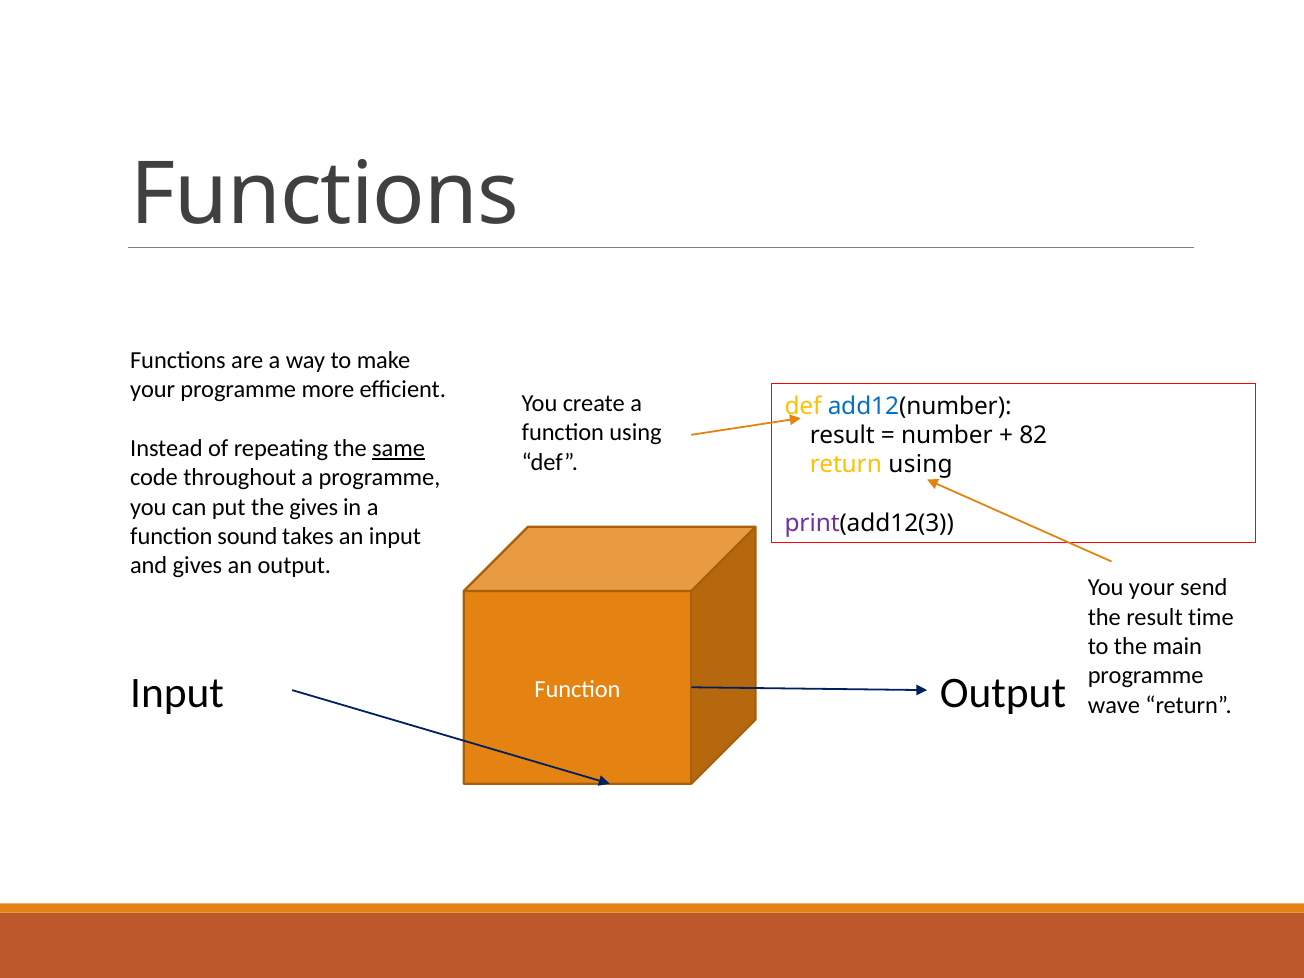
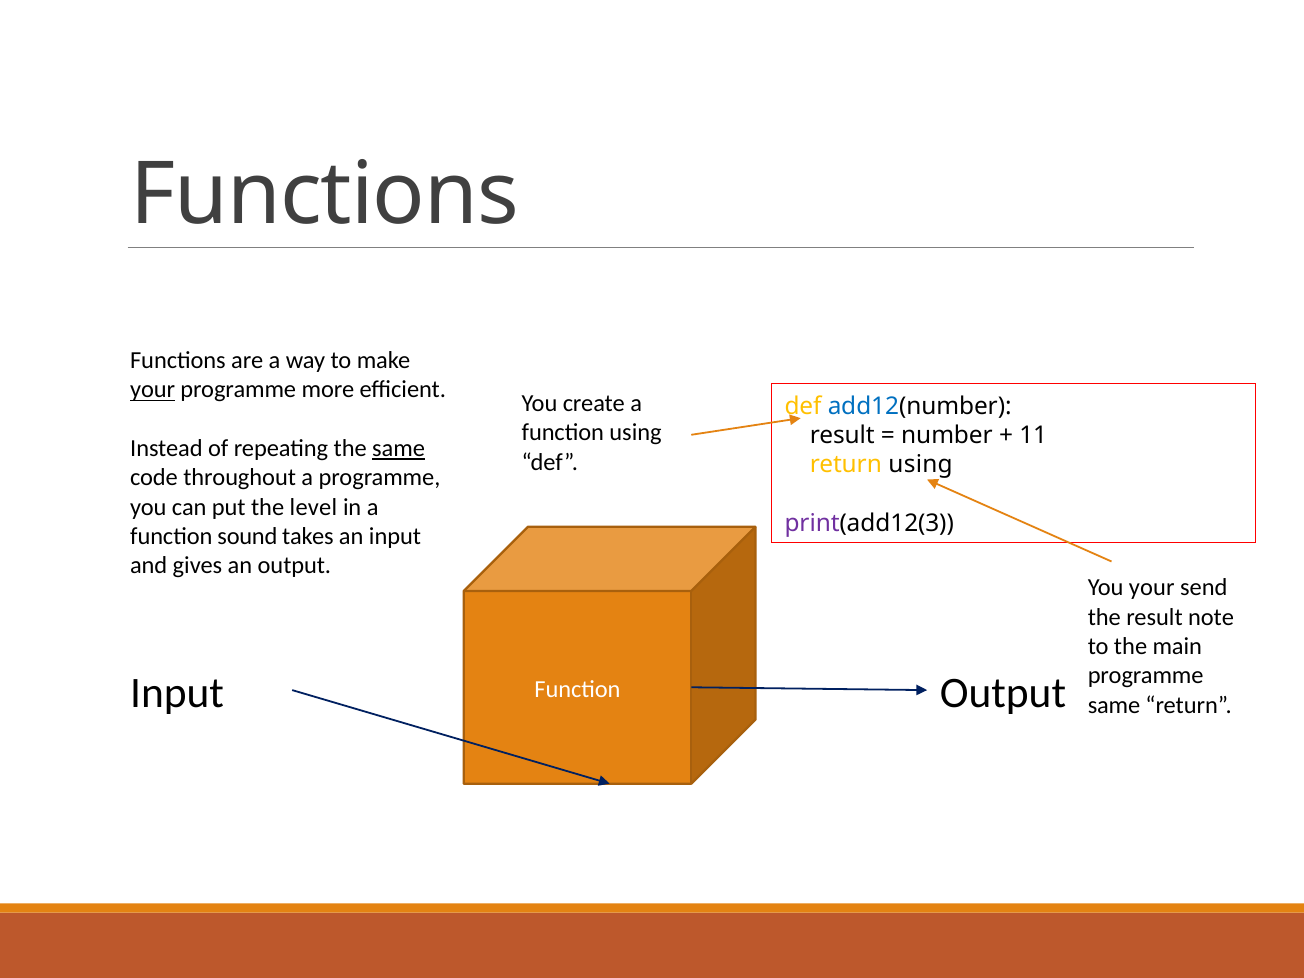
your at (153, 390) underline: none -> present
82: 82 -> 11
the gives: gives -> level
time: time -> note
wave at (1114, 705): wave -> same
